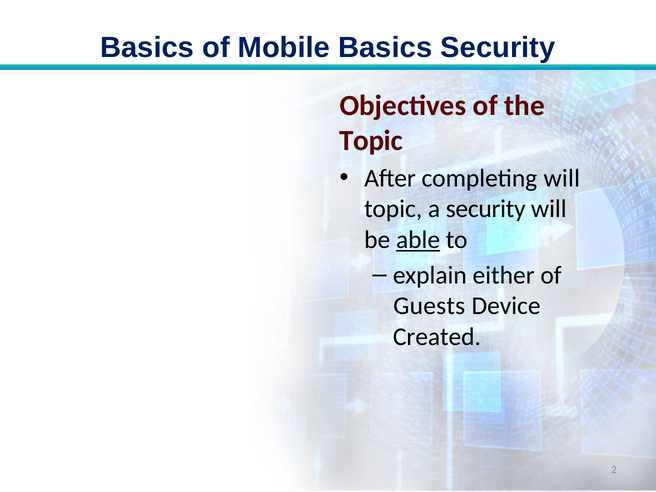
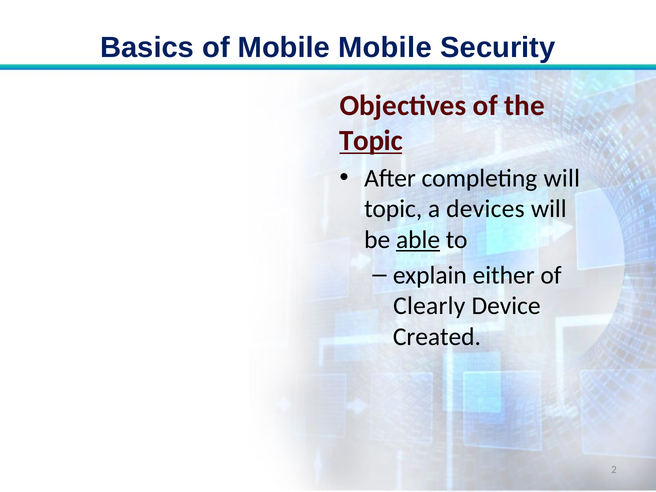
Mobile Basics: Basics -> Mobile
Topic at (371, 141) underline: none -> present
a security: security -> devices
Guests: Guests -> Clearly
